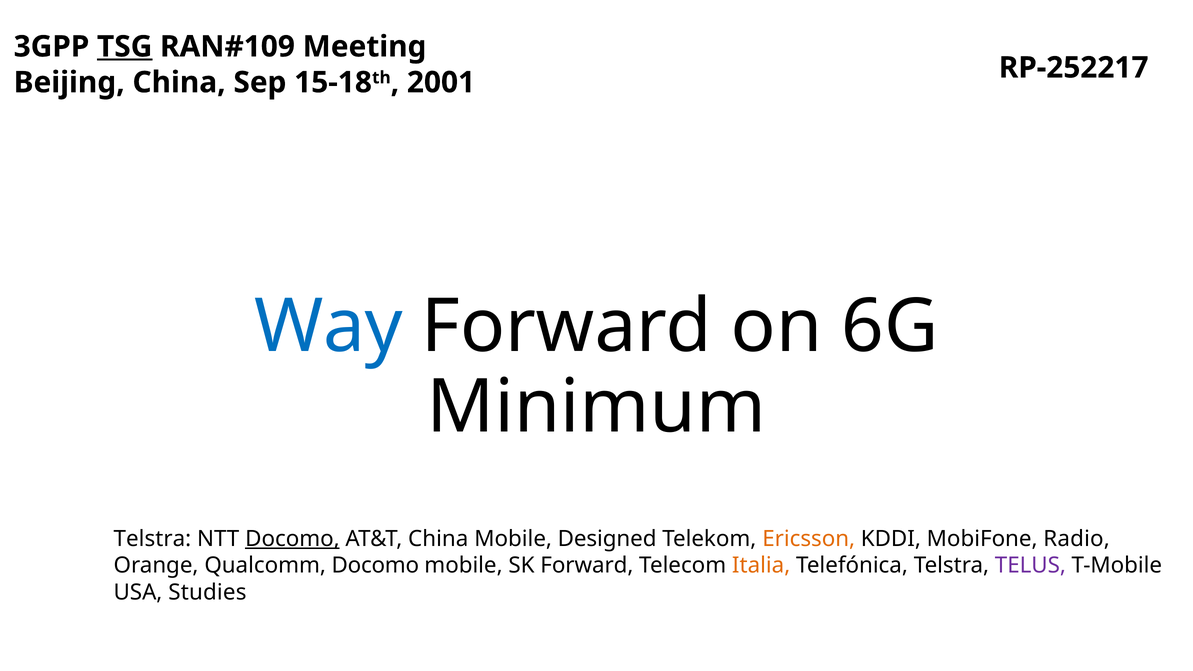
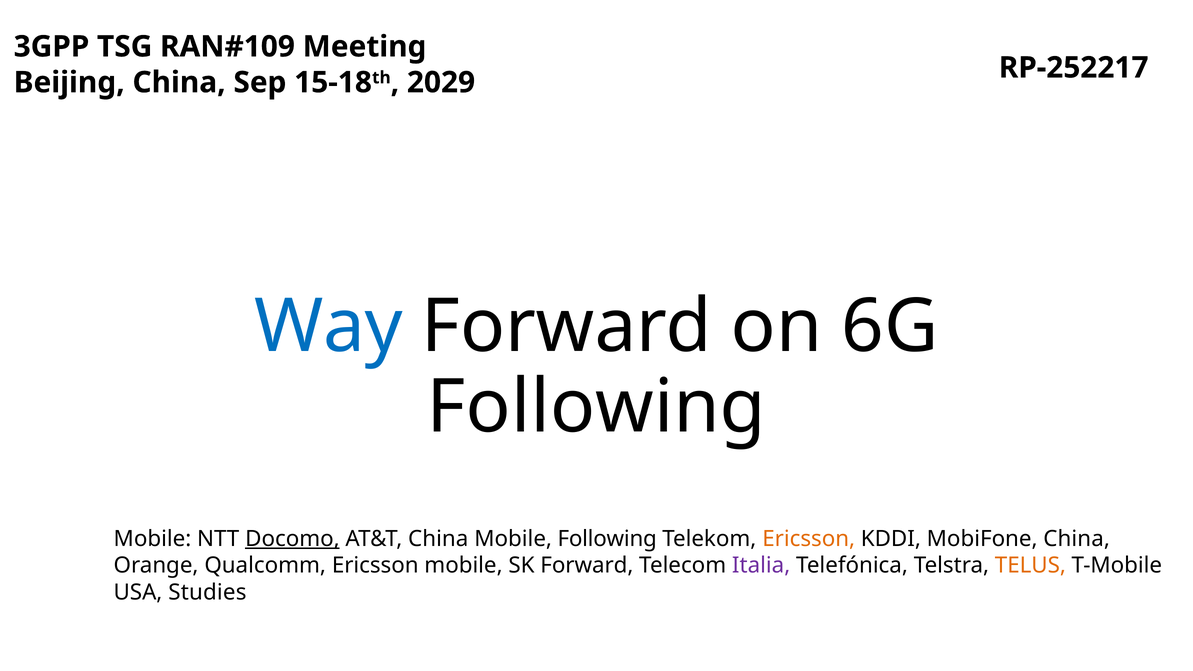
TSG underline: present -> none
2001: 2001 -> 2029
Minimum at (596, 407): Minimum -> Following
Telstra at (152, 539): Telstra -> Mobile
Mobile Designed: Designed -> Following
MobiFone Radio: Radio -> China
Qualcomm Docomo: Docomo -> Ericsson
Italia colour: orange -> purple
TELUS colour: purple -> orange
